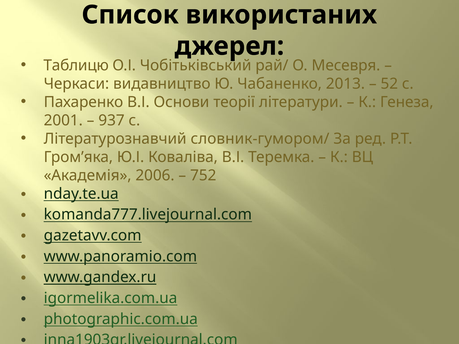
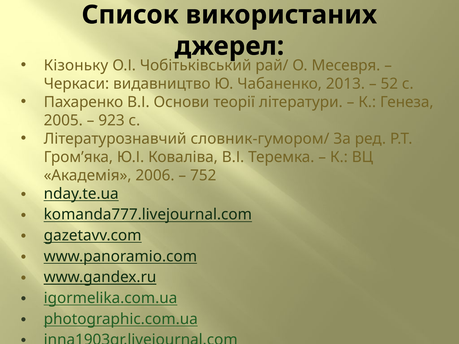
Таблицю: Таблицю -> Кізоньку
2001: 2001 -> 2005
937: 937 -> 923
